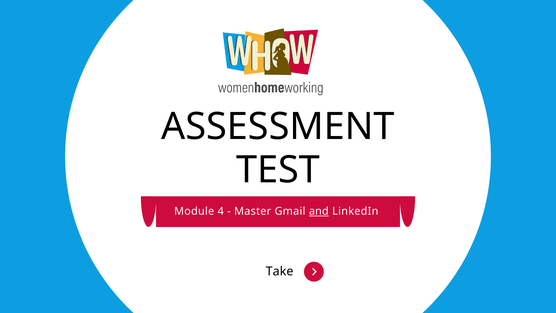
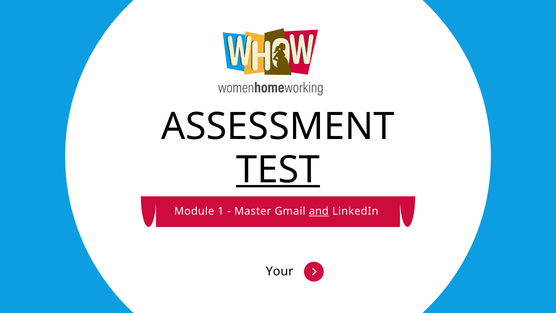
TEST underline: none -> present
4: 4 -> 1
Take: Take -> Your
